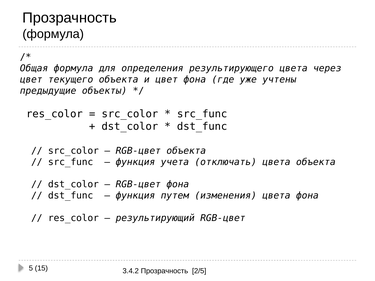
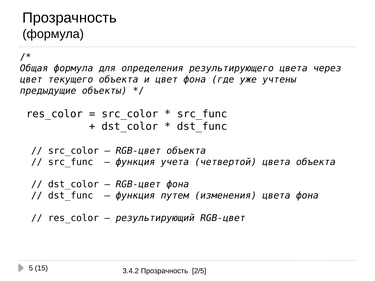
отключать: отключать -> четвертой
